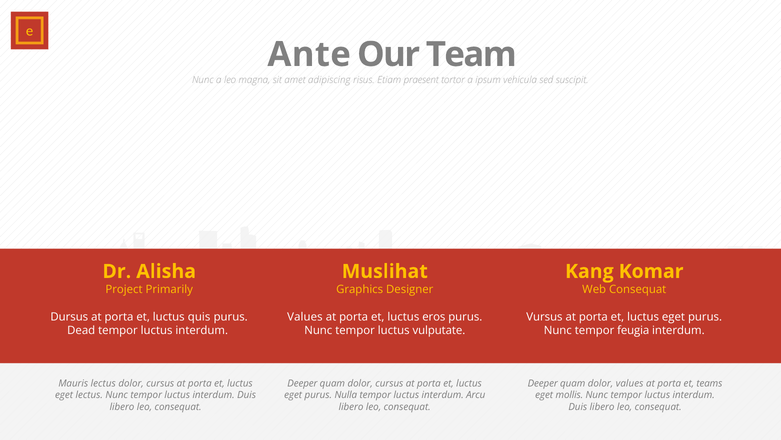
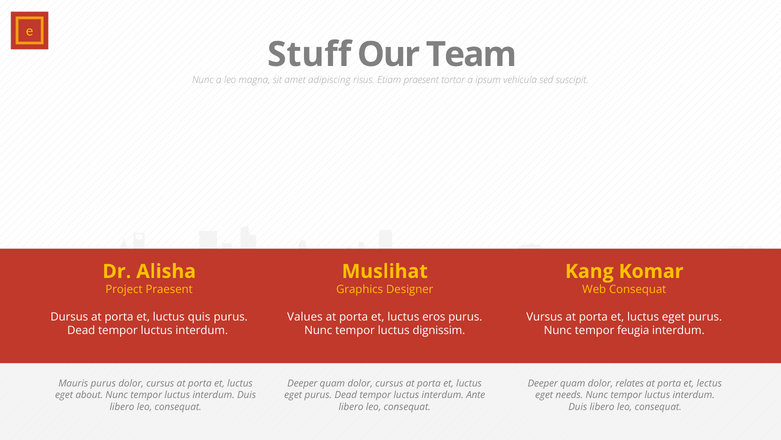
Ante: Ante -> Stuff
Project Primarily: Primarily -> Praesent
vulputate: vulputate -> dignissim
Mauris lectus: lectus -> purus
dolor values: values -> relates
teams: teams -> lectus
eget lectus: lectus -> about
eget purus Nulla: Nulla -> Dead
Arcu: Arcu -> Ante
mollis: mollis -> needs
